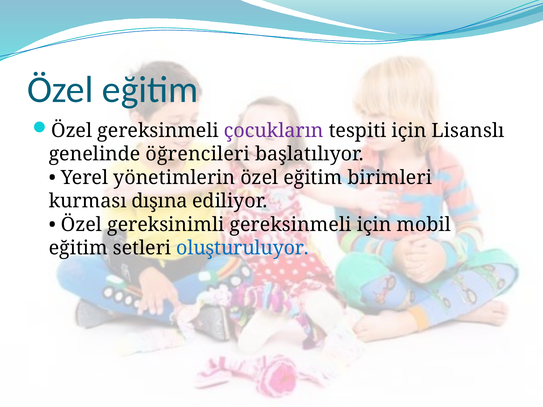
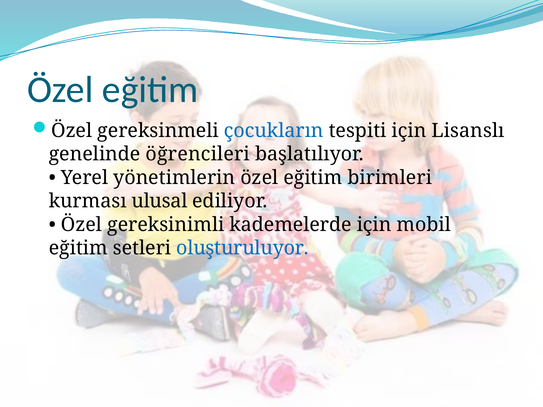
çocukların colour: purple -> blue
dışına: dışına -> ulusal
gereksinimli gereksinmeli: gereksinmeli -> kademelerde
